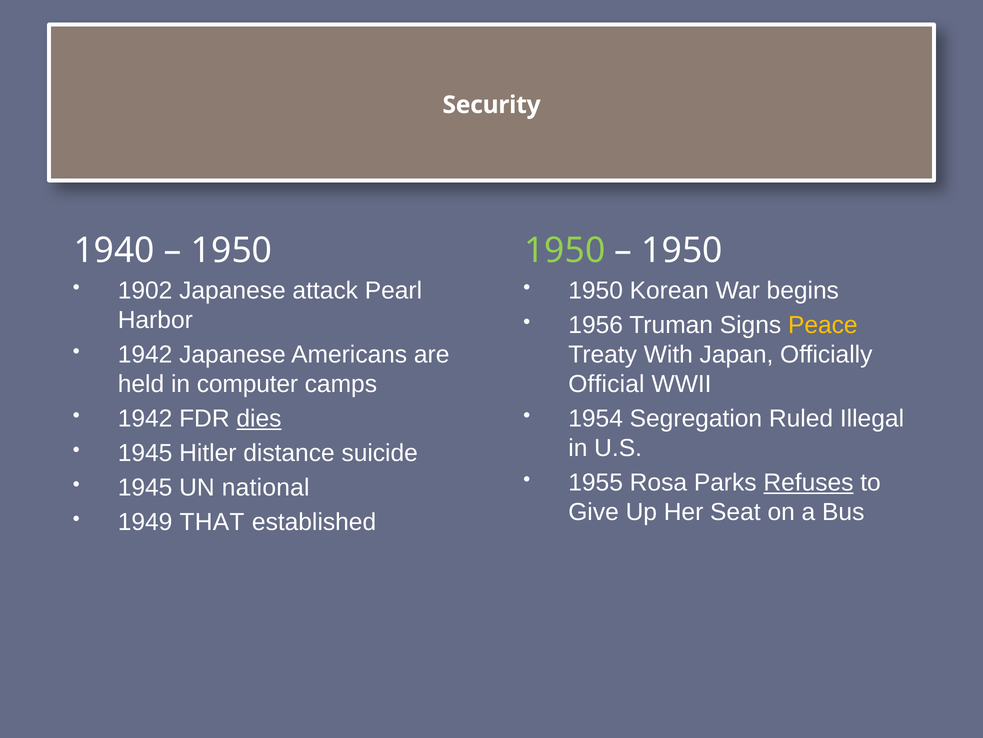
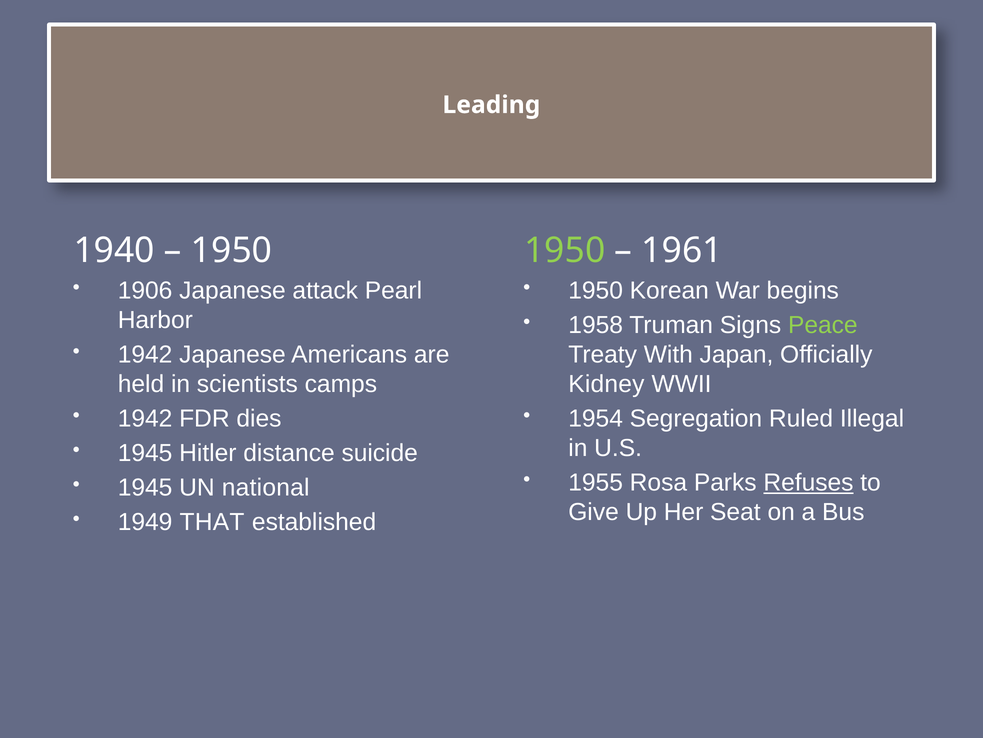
Security: Security -> Leading
1950 at (682, 250): 1950 -> 1961
1902: 1902 -> 1906
1956: 1956 -> 1958
Peace colour: yellow -> light green
computer: computer -> scientists
Official: Official -> Kidney
dies underline: present -> none
